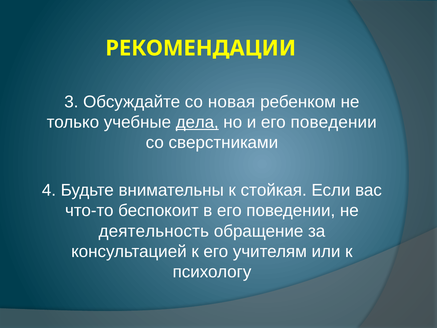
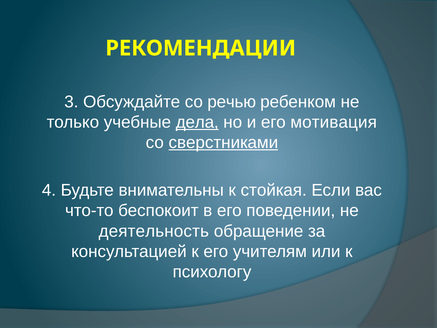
новая: новая -> речью
и его поведении: поведении -> мотивация
сверстниками underline: none -> present
